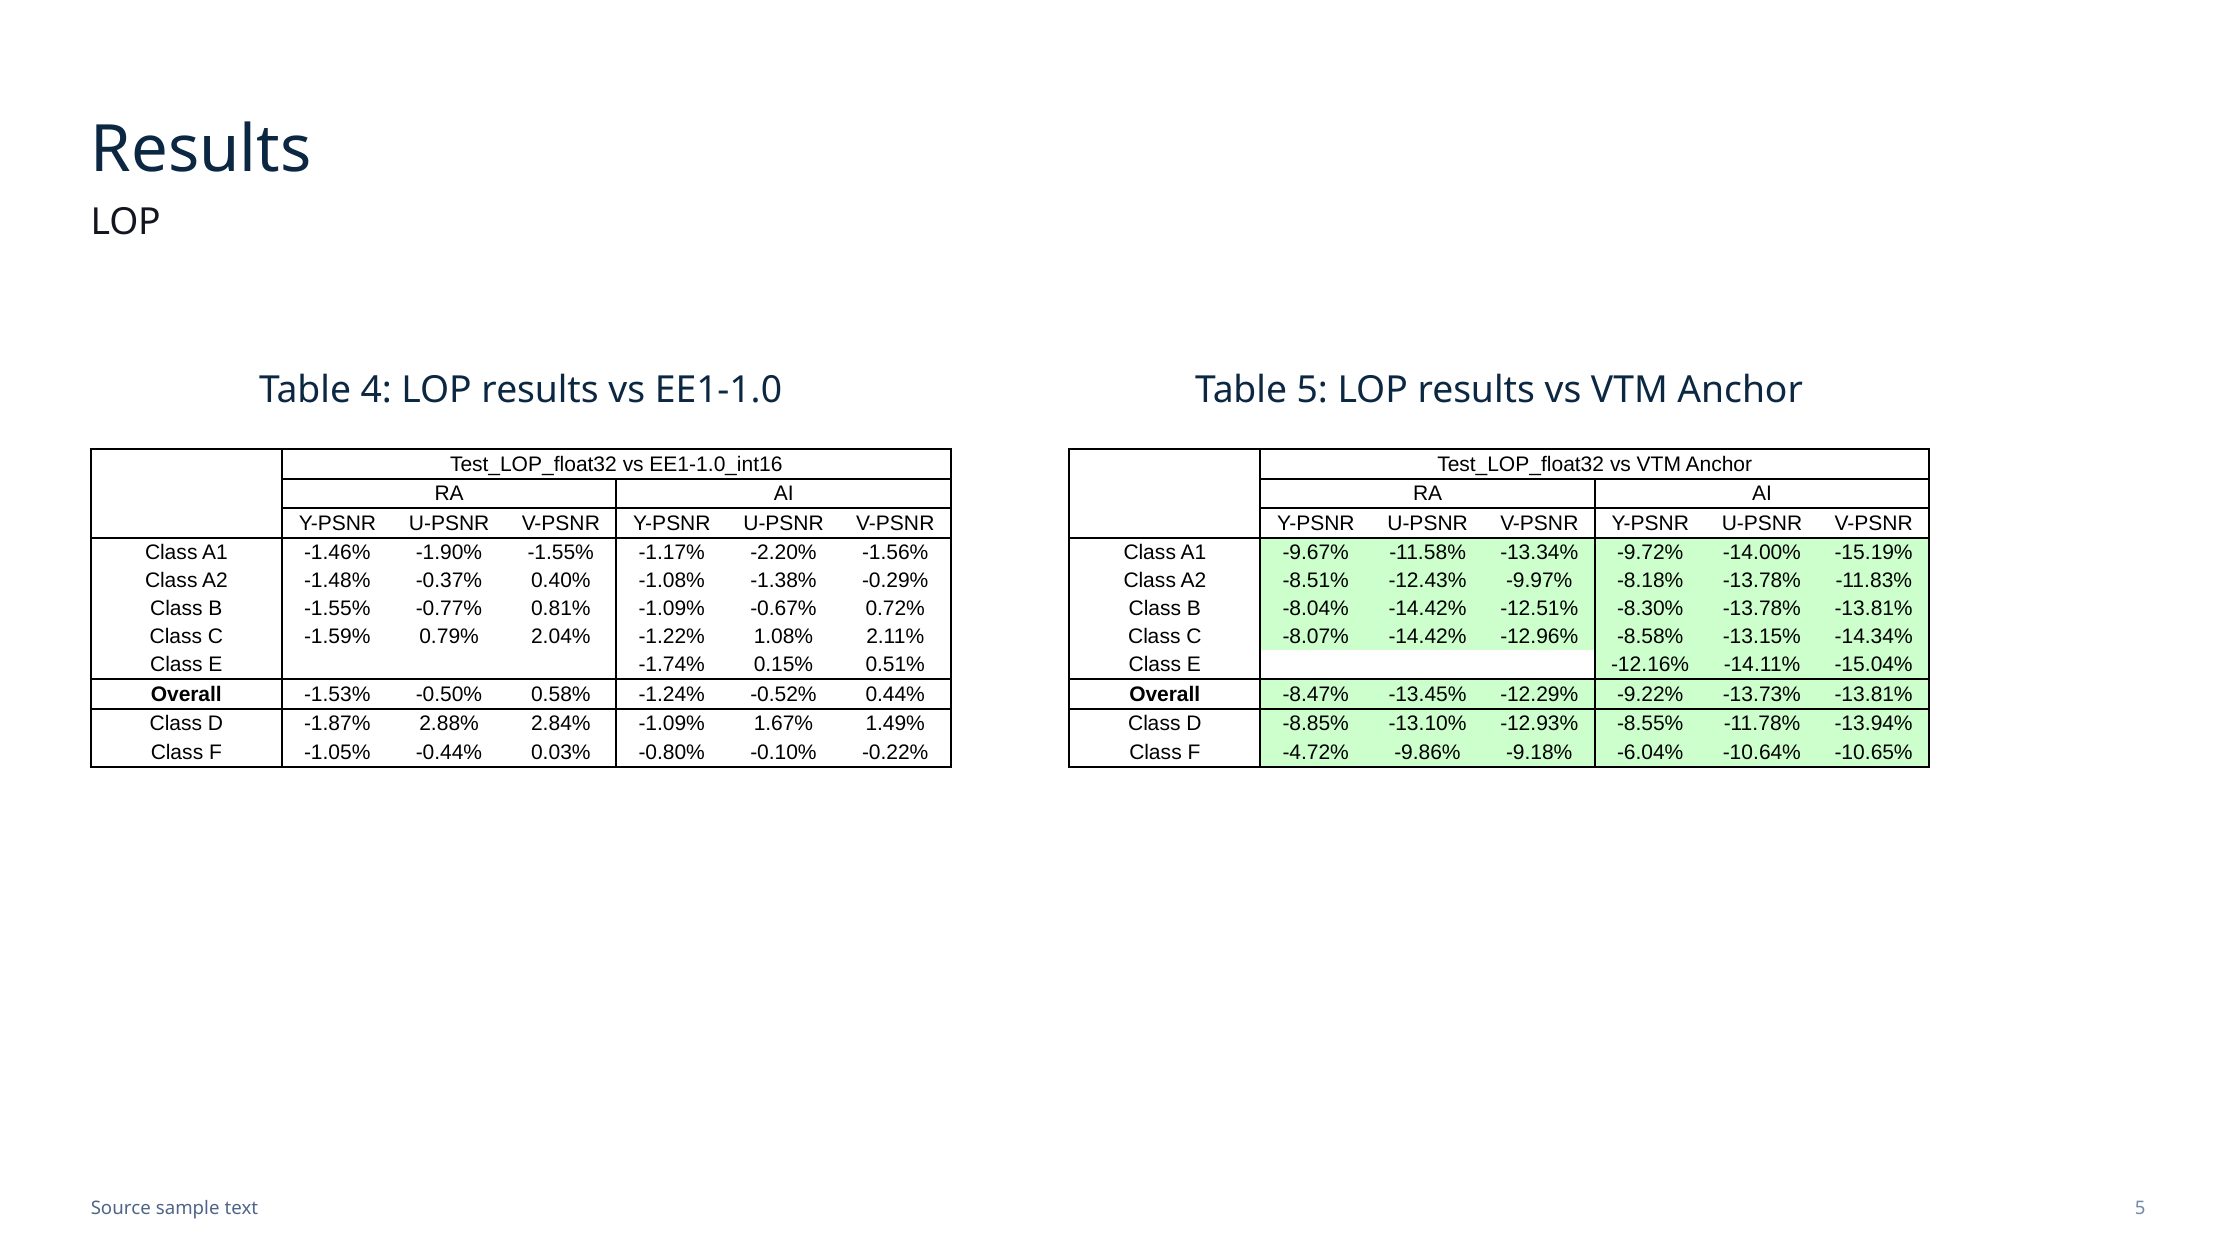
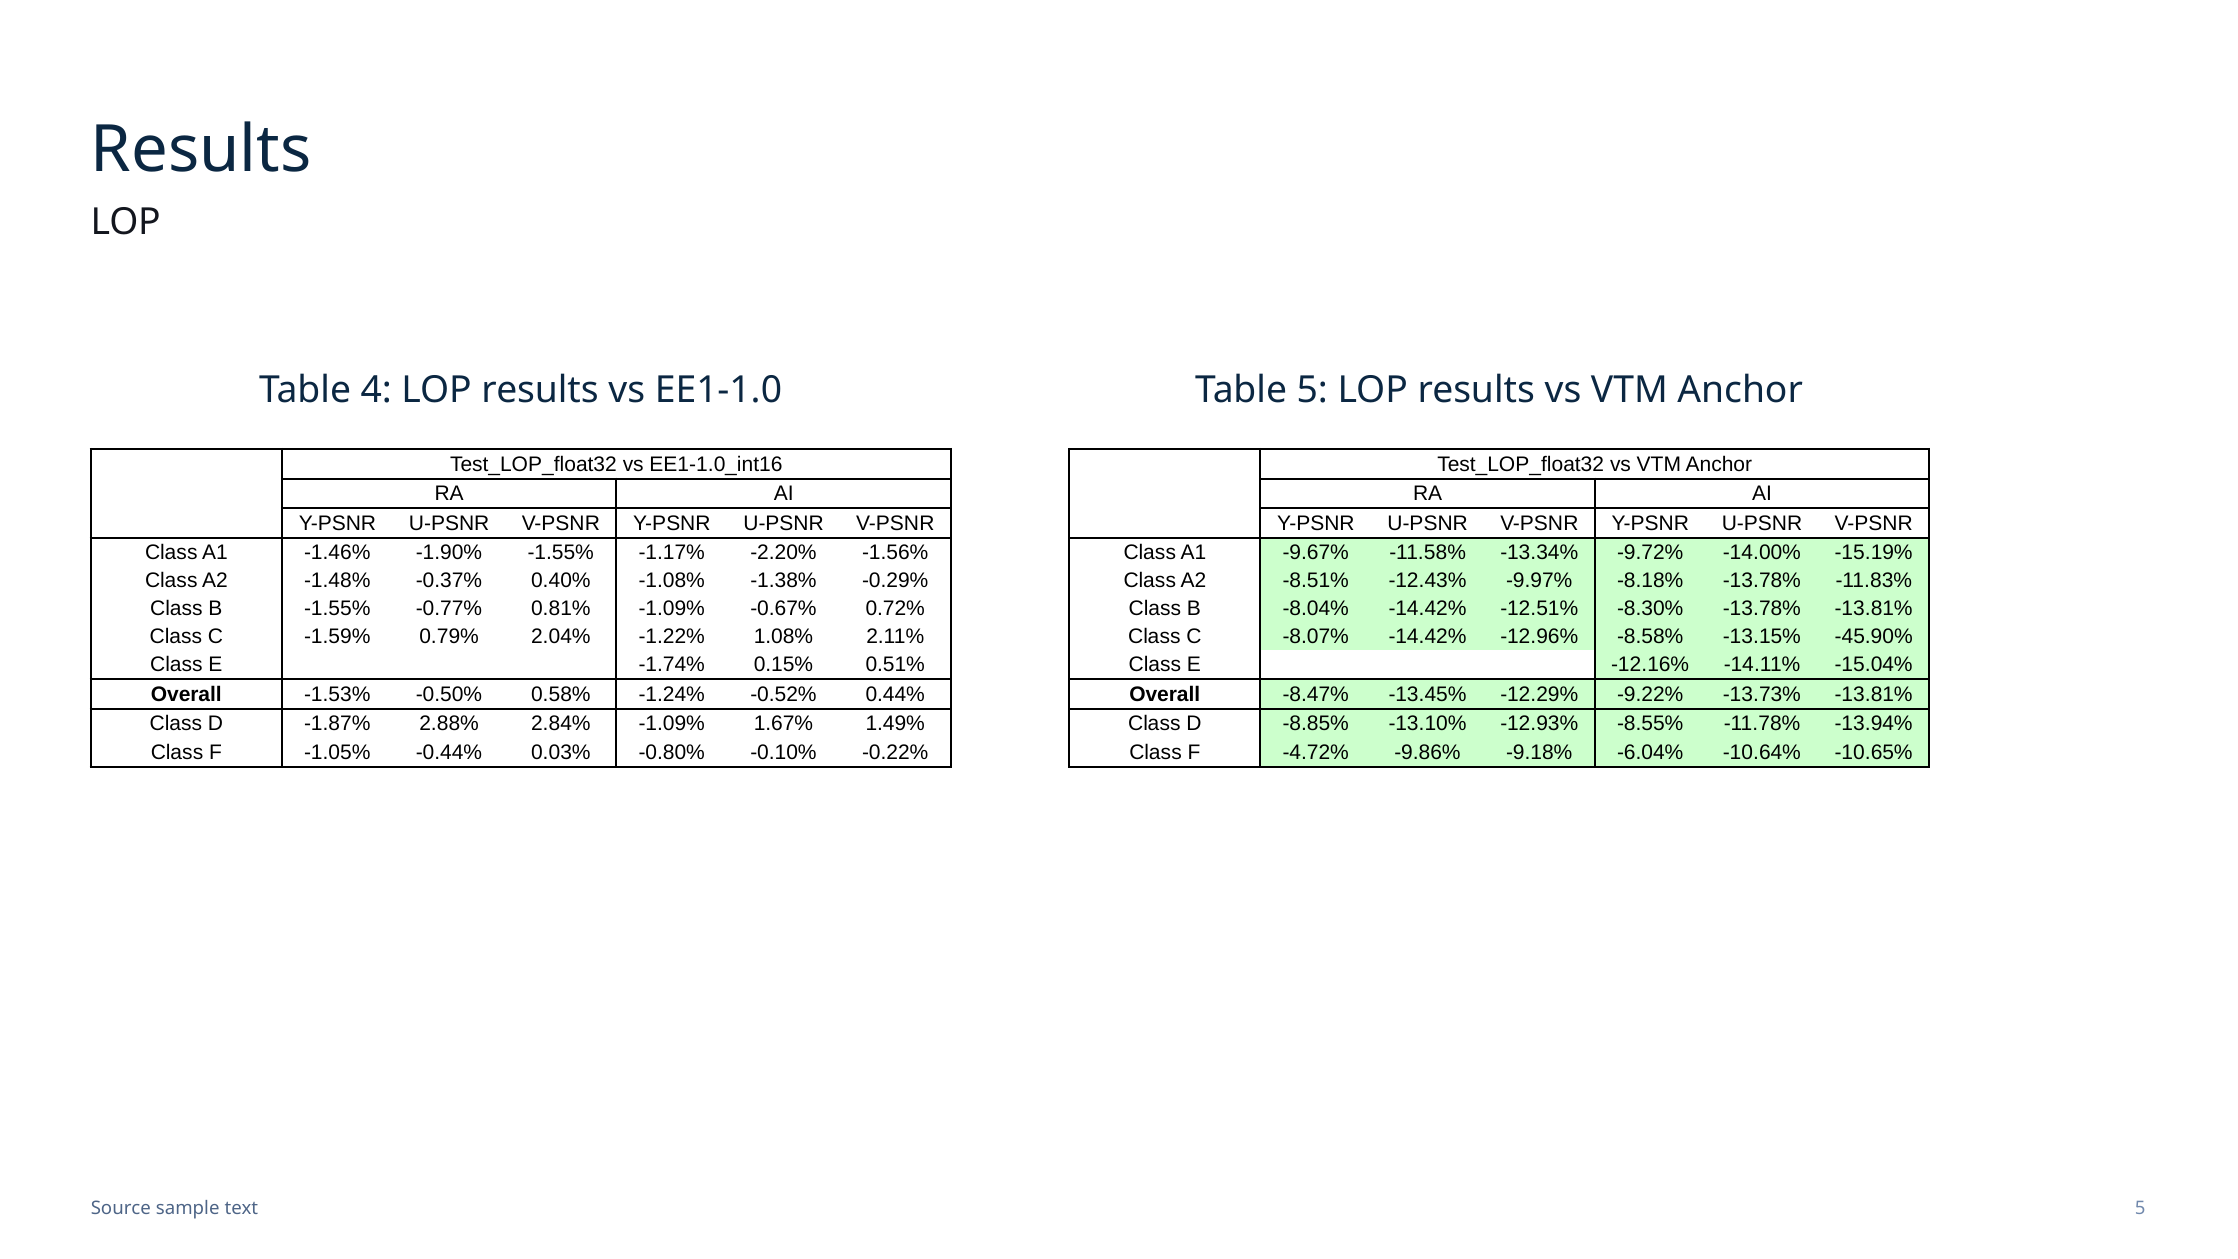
-14.34%: -14.34% -> -45.90%
